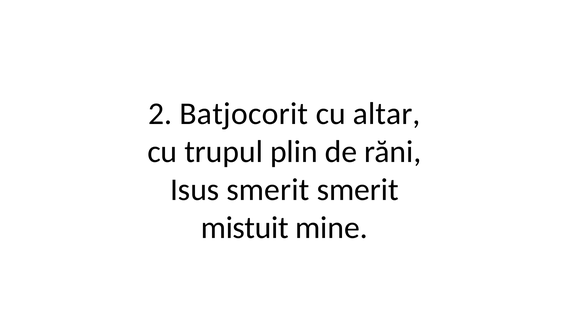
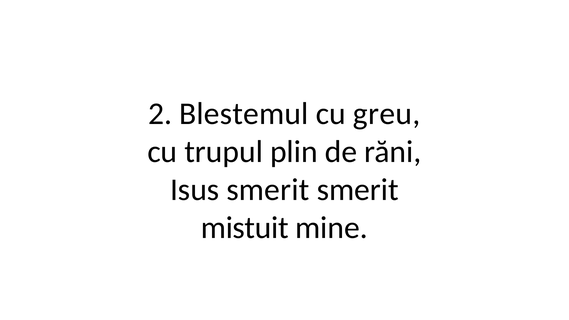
Batjocorit: Batjocorit -> Blestemul
altar: altar -> greu
